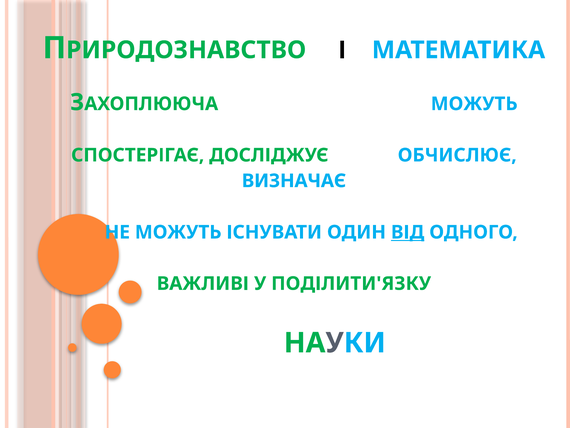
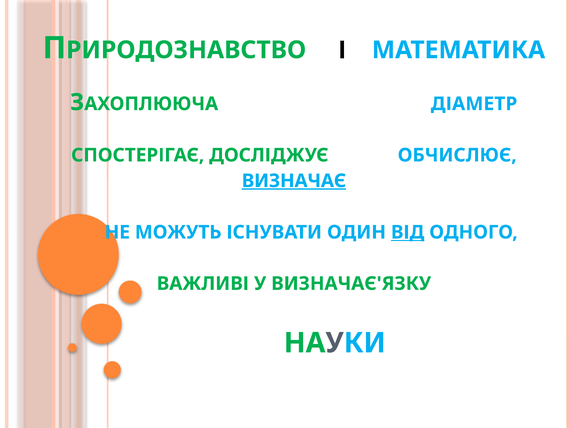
МОЖУТЬ at (474, 104): МОЖУТЬ -> ДІАМЕТР
ВИЗНАЧАЄ underline: none -> present
ПОДІЛИТИ'ЯЗКУ: ПОДІЛИТИ'ЯЗКУ -> ВИЗНАЧАЄ'ЯЗКУ
